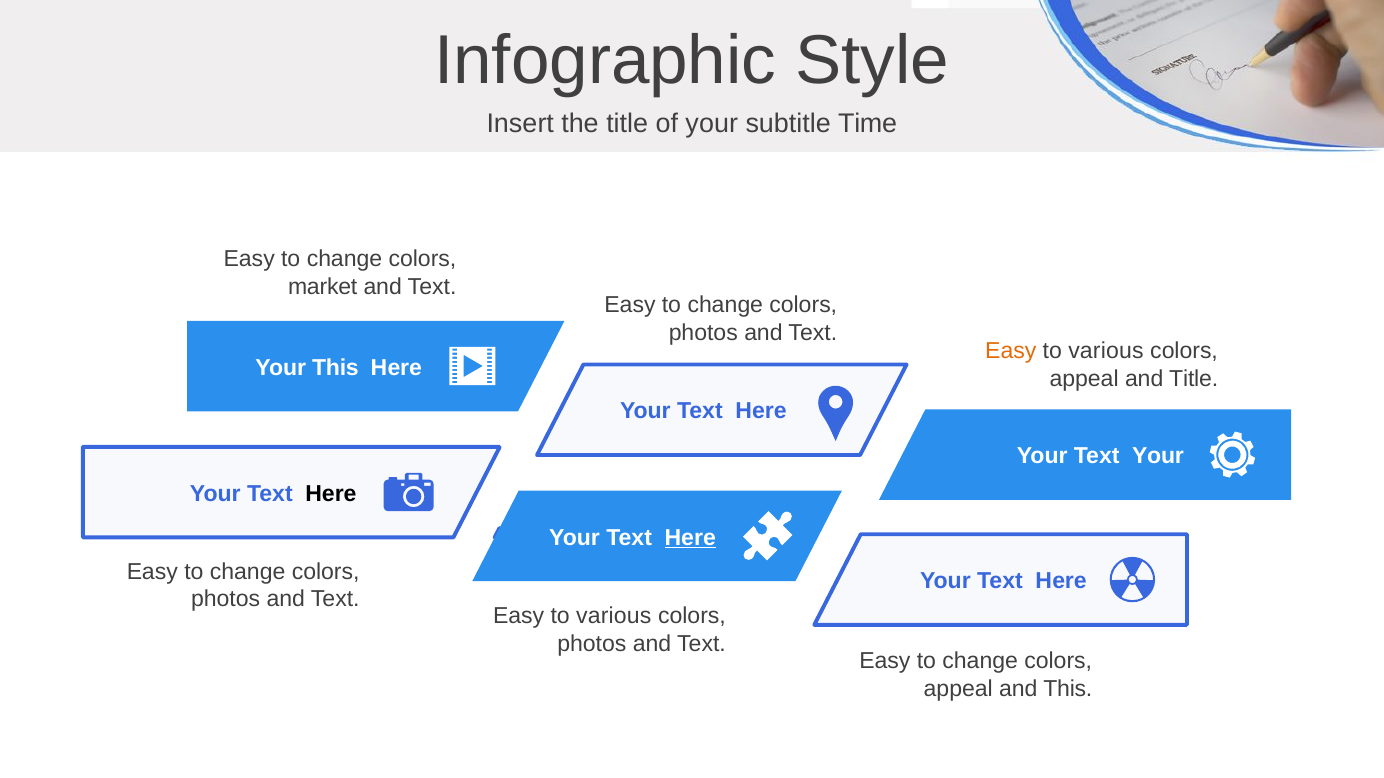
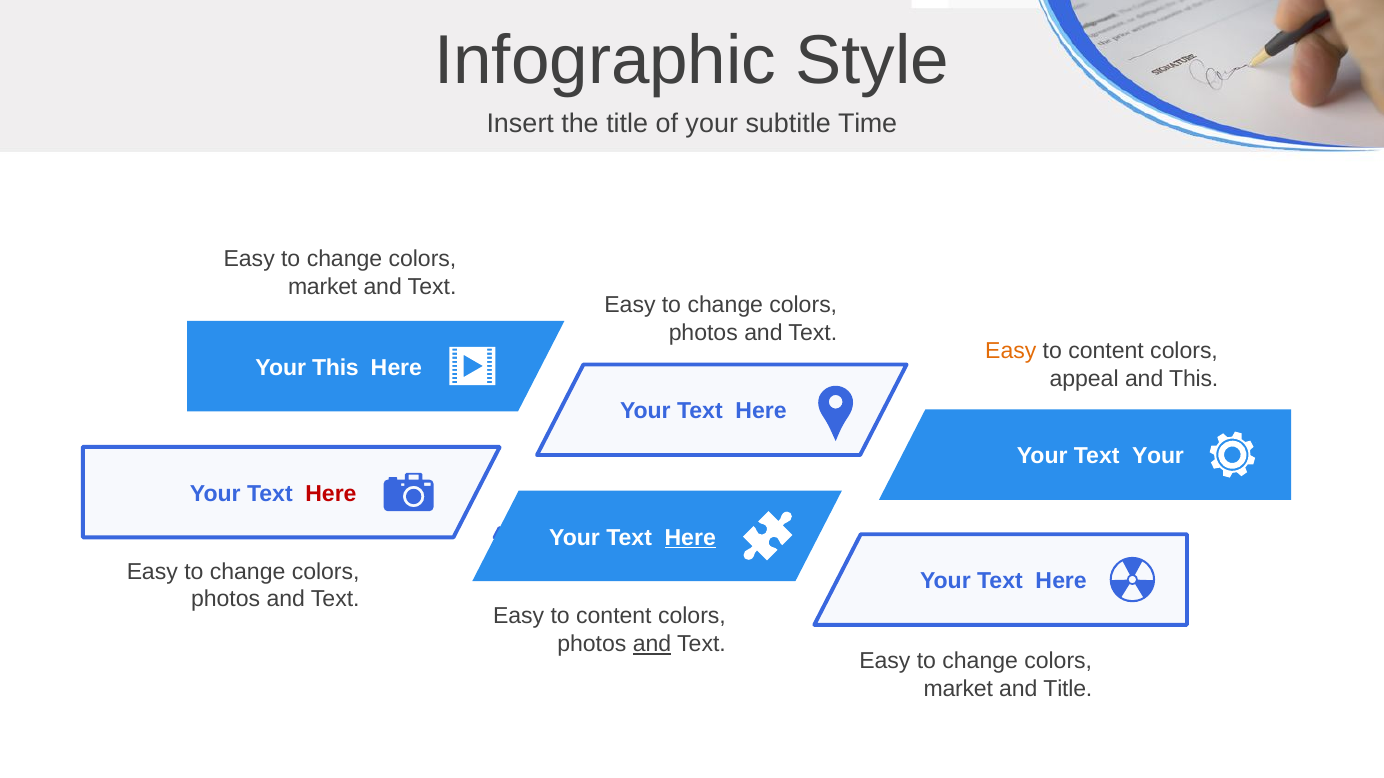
various at (1106, 351): various -> content
and Title: Title -> This
Here at (331, 494) colour: black -> red
various at (614, 617): various -> content
and at (652, 644) underline: none -> present
appeal at (958, 689): appeal -> market
and This: This -> Title
